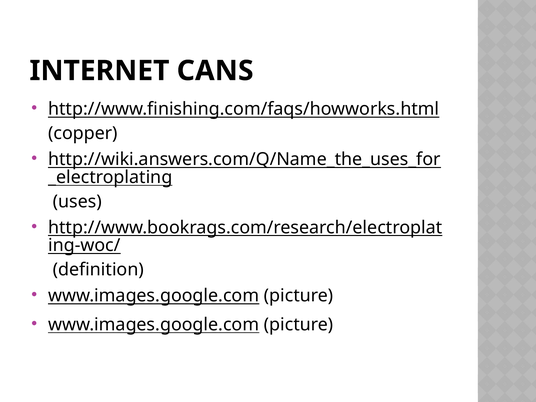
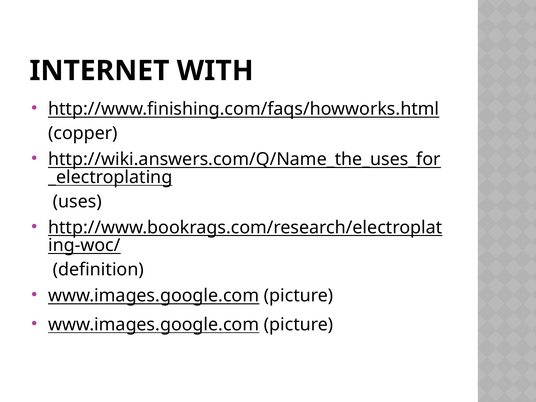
CANS: CANS -> WITH
